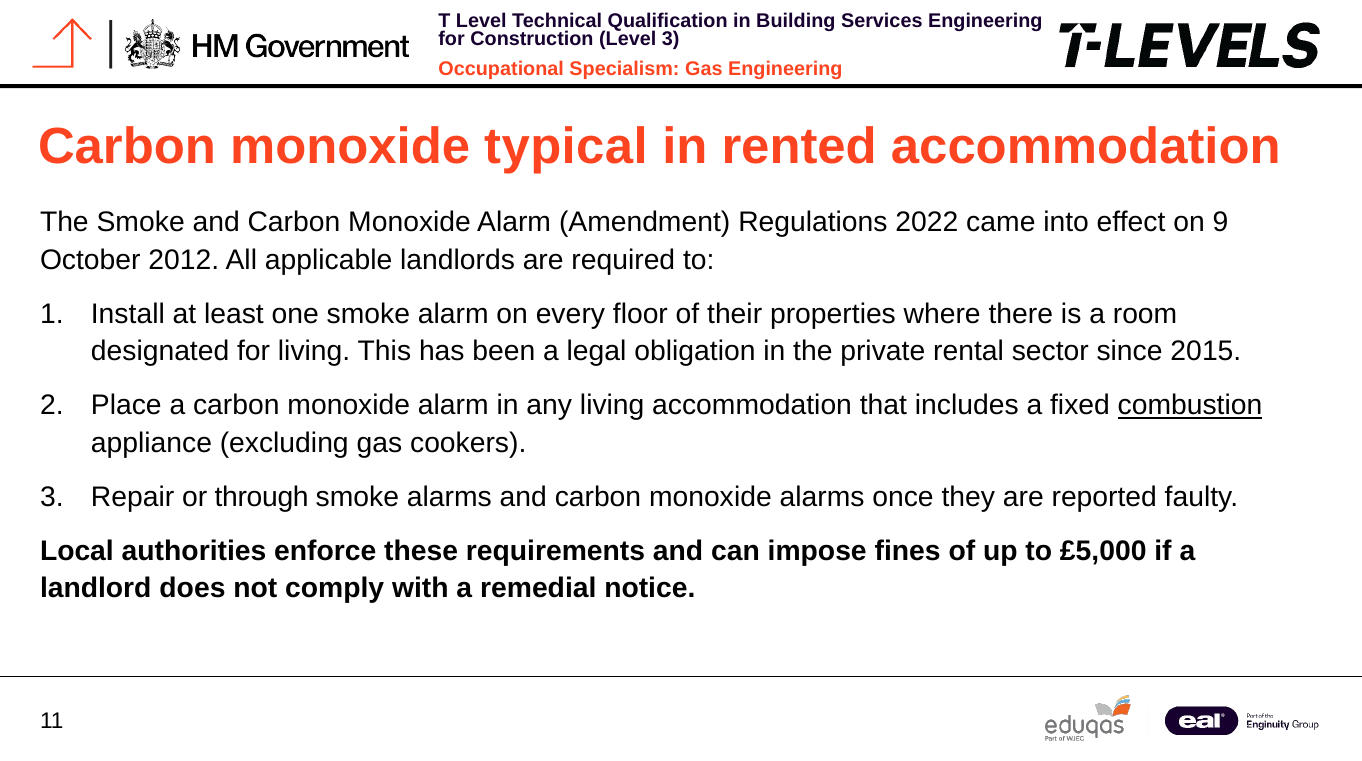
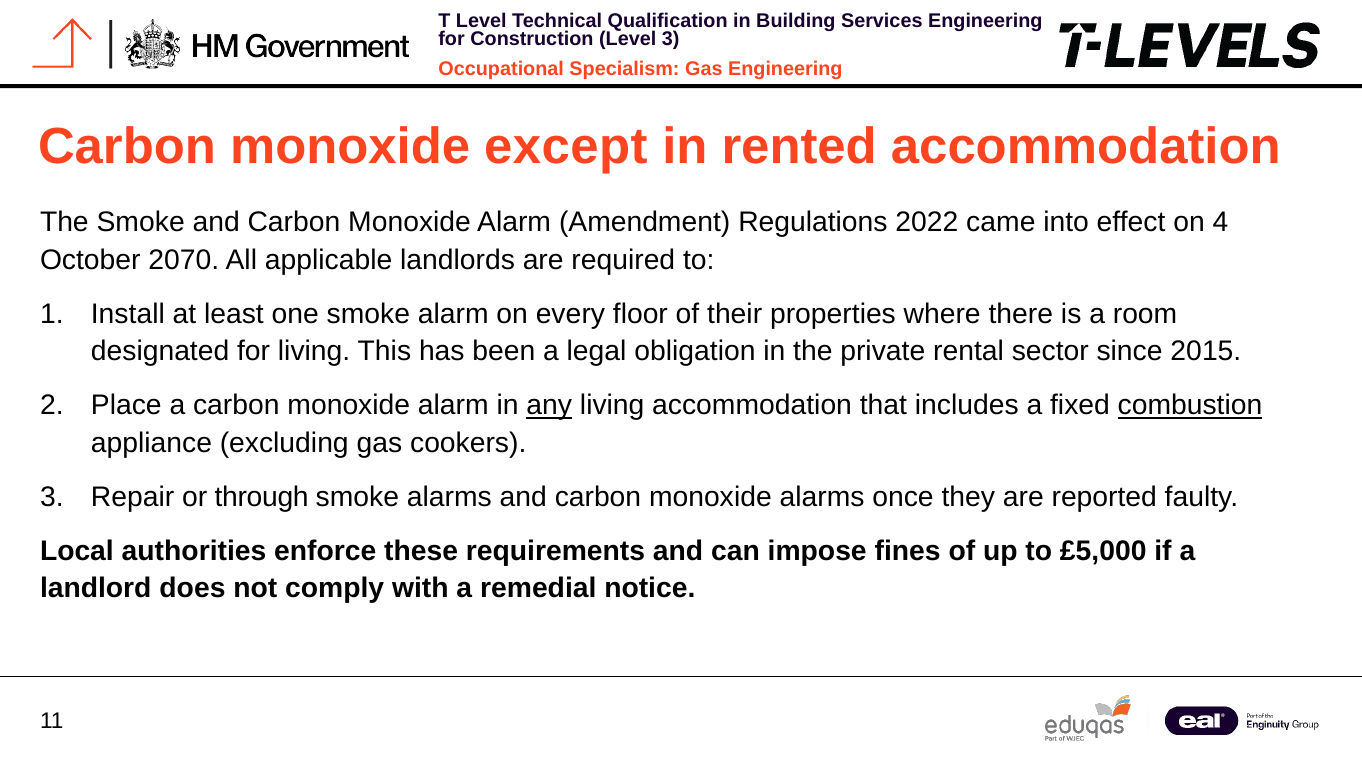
typical: typical -> except
9: 9 -> 4
2012: 2012 -> 2070
any underline: none -> present
